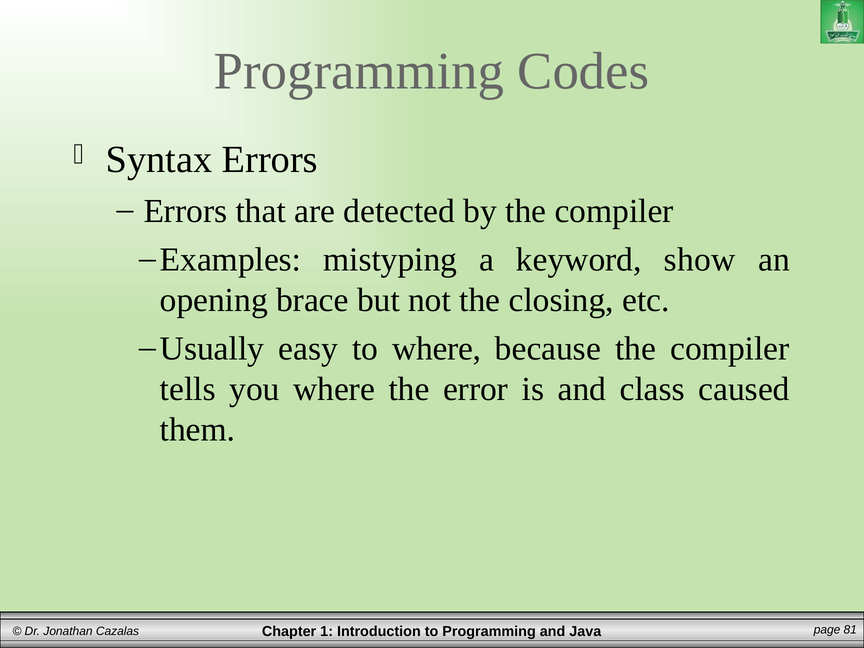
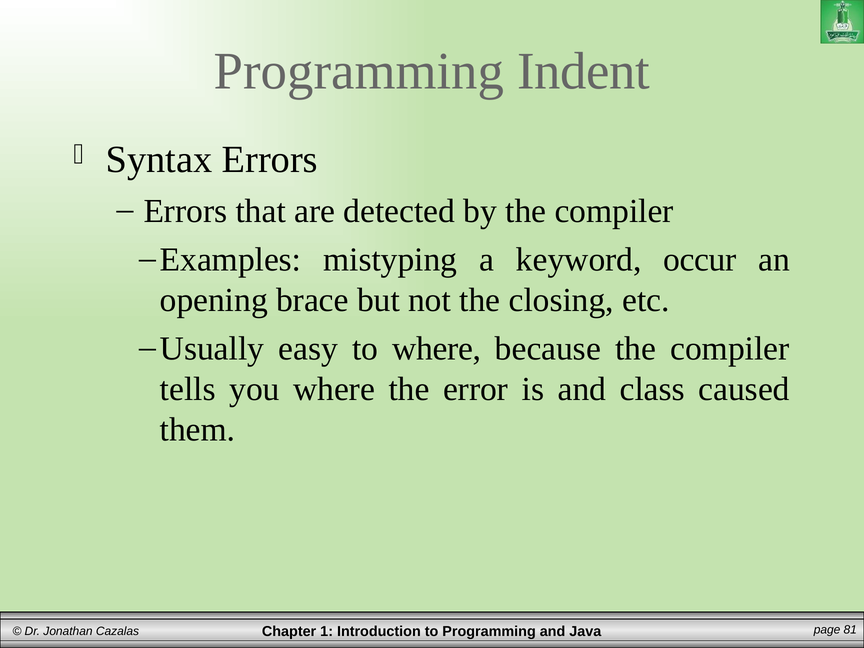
Codes: Codes -> Indent
show: show -> occur
